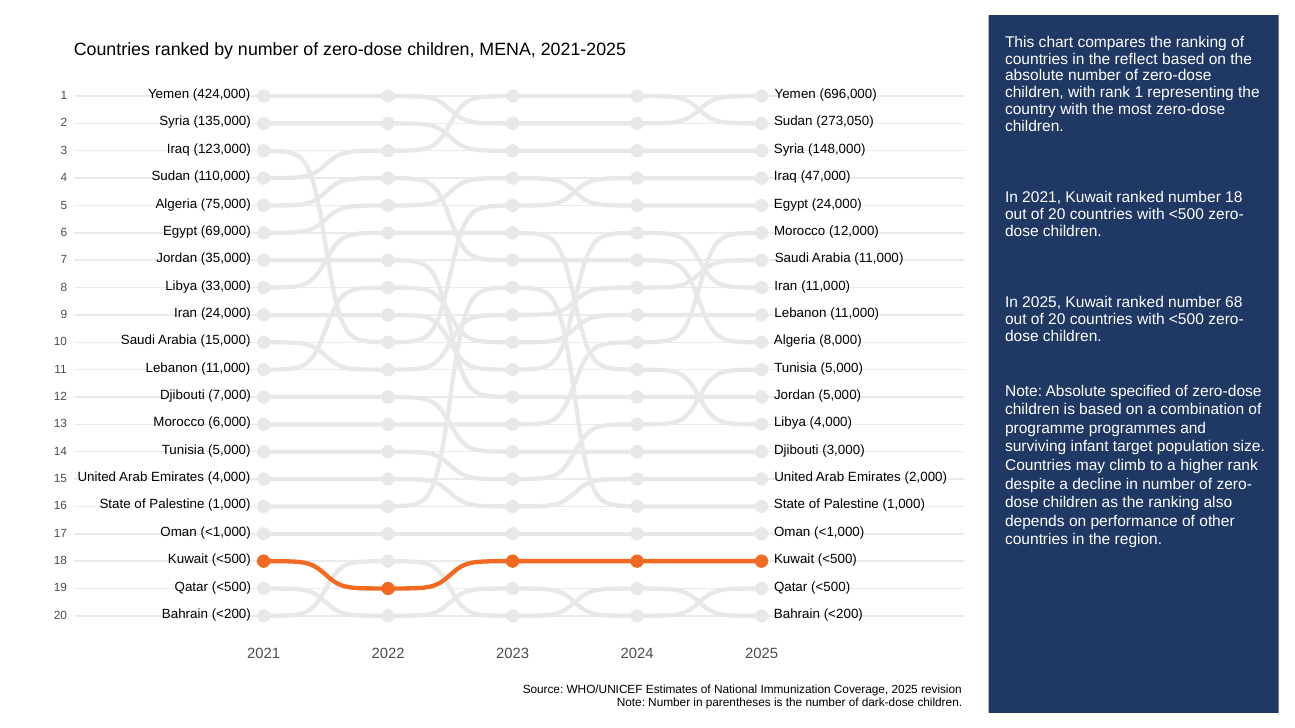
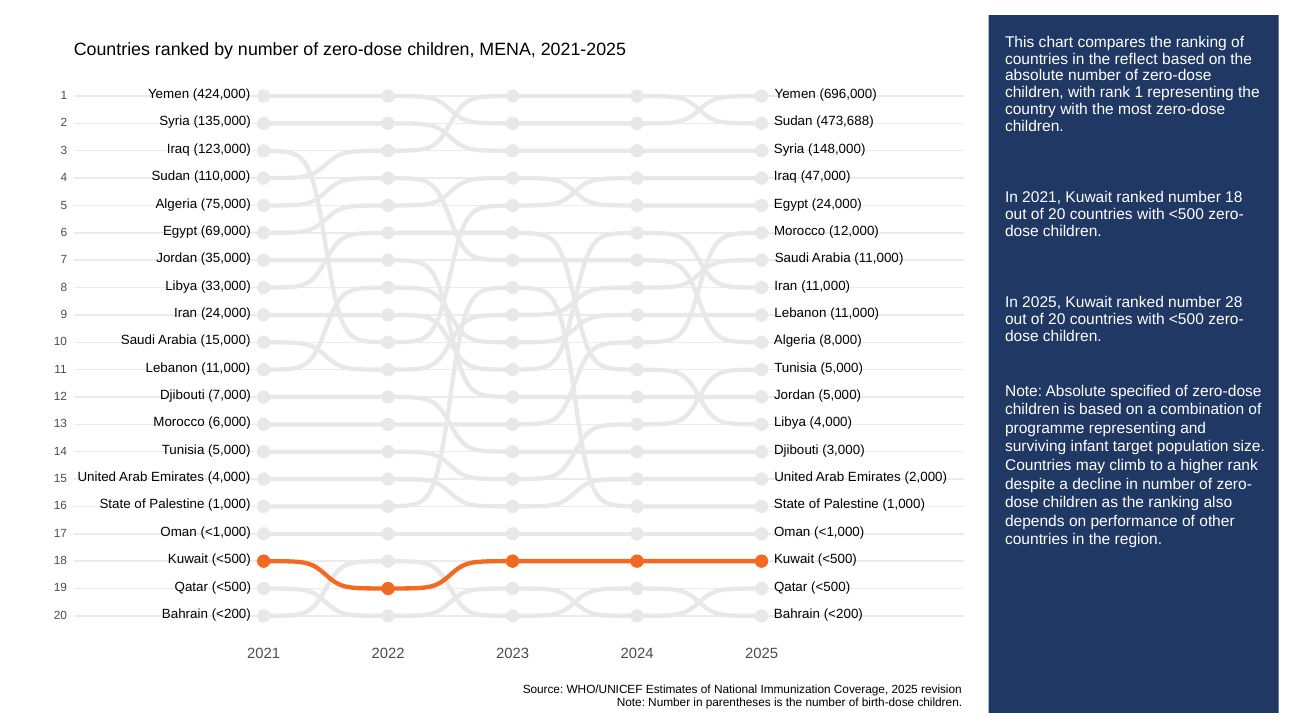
273,050: 273,050 -> 473,688
68: 68 -> 28
programme programmes: programmes -> representing
dark-dose: dark-dose -> birth-dose
